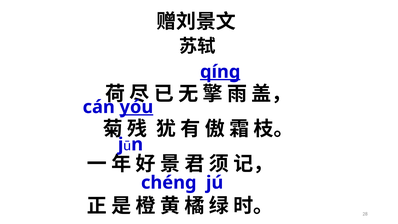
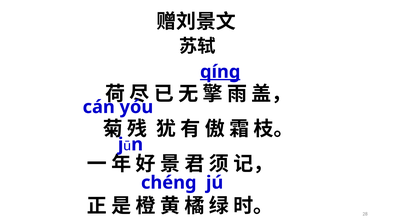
yóu underline: present -> none
